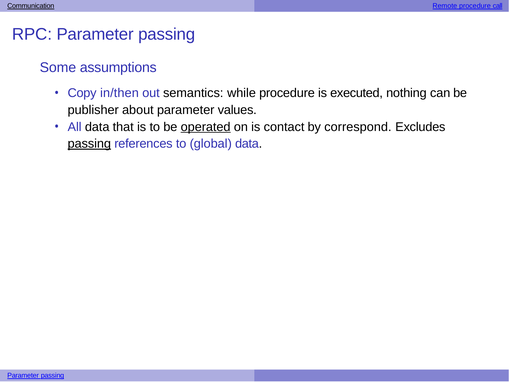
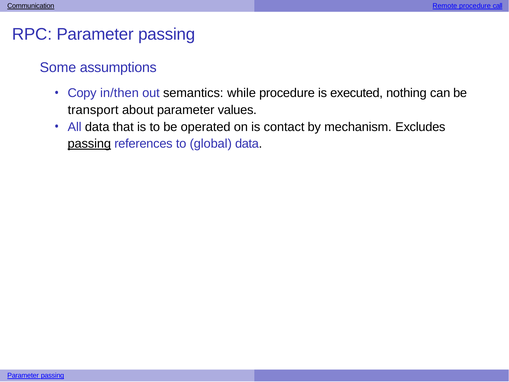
publisher: publisher -> transport
operated underline: present -> none
correspond: correspond -> mechanism
